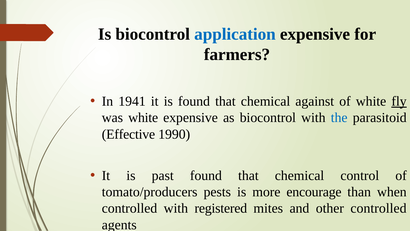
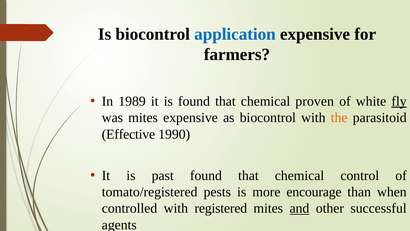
1941: 1941 -> 1989
against: against -> proven
was white: white -> mites
the colour: blue -> orange
tomato/producers: tomato/producers -> tomato/registered
and underline: none -> present
other controlled: controlled -> successful
